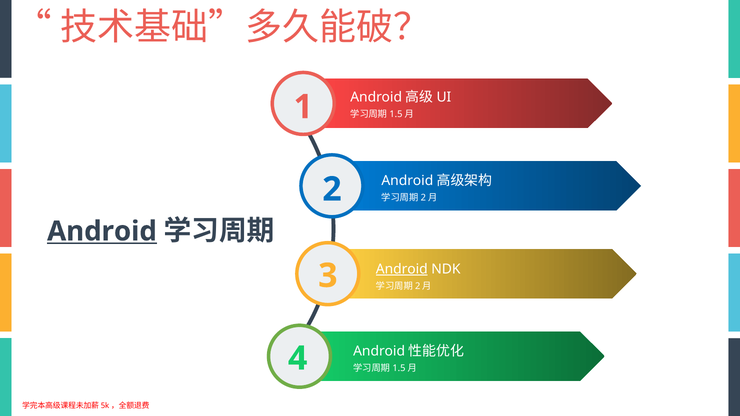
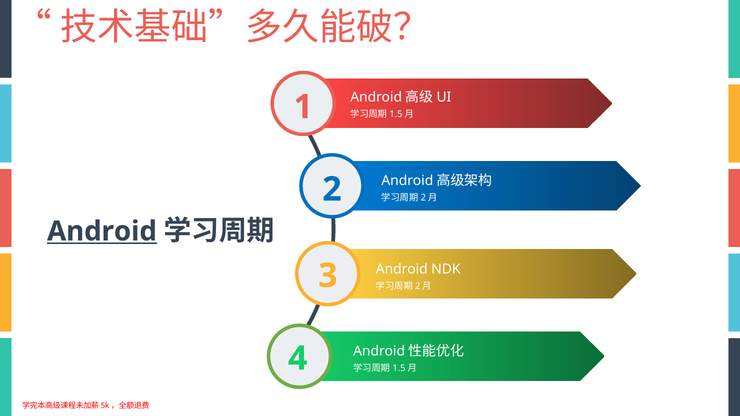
Android at (402, 269) underline: present -> none
